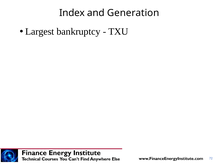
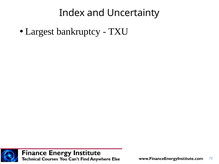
Generation: Generation -> Uncertainty
